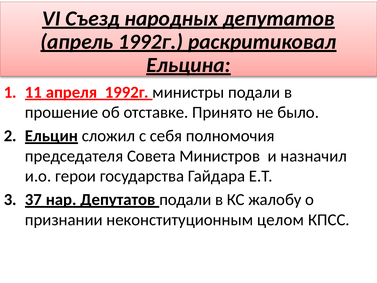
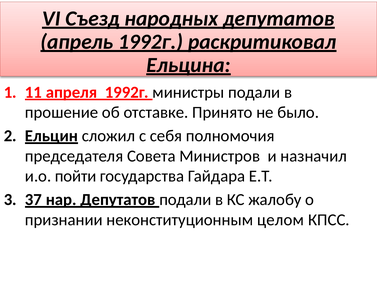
герои: герои -> пойти
